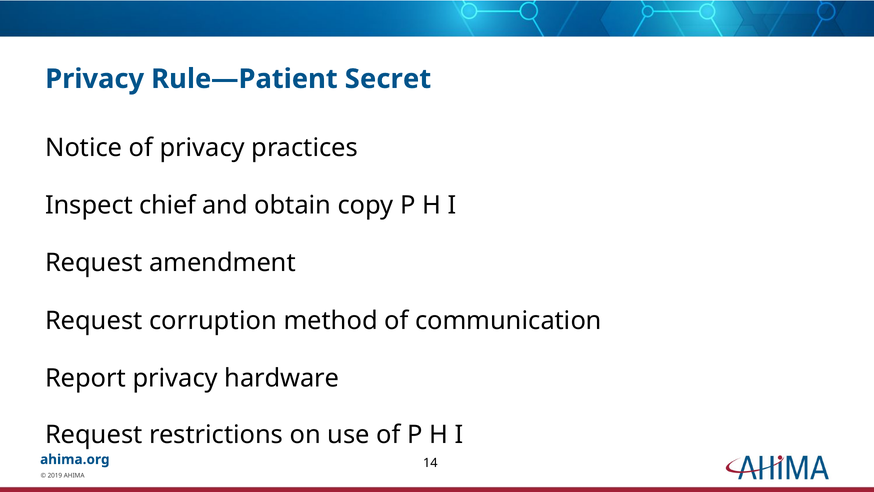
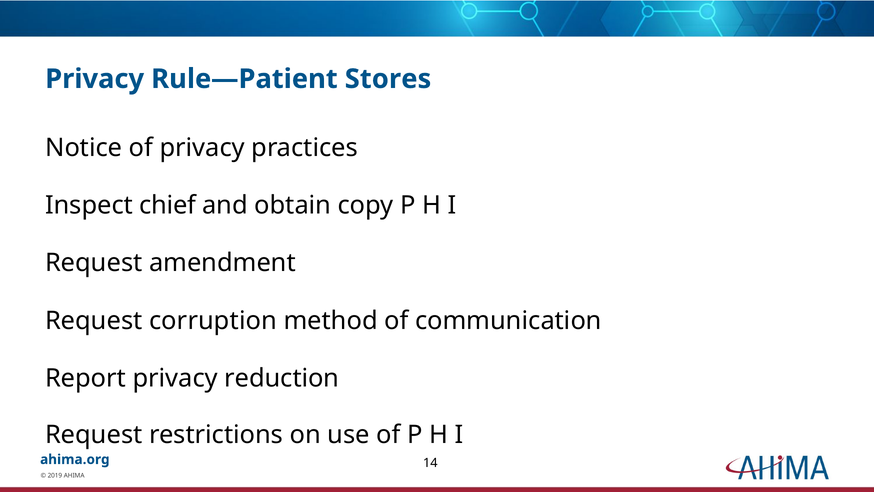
Secret: Secret -> Stores
hardware: hardware -> reduction
